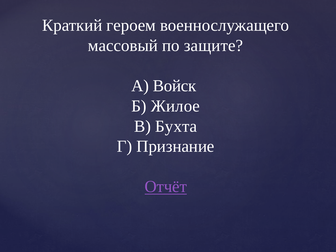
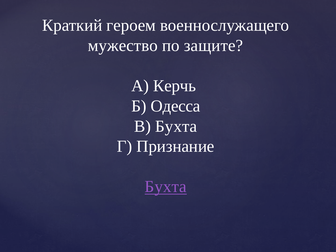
массовый: массовый -> мужество
Войск: Войск -> Керчь
Жилое: Жилое -> Одесса
Отчёт at (166, 187): Отчёт -> Бухта
